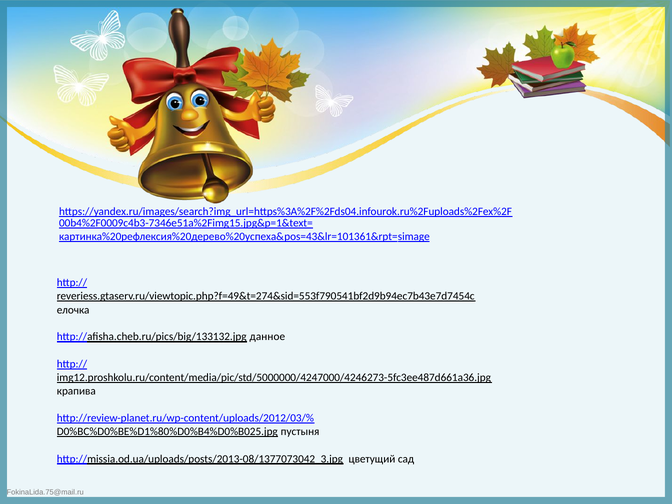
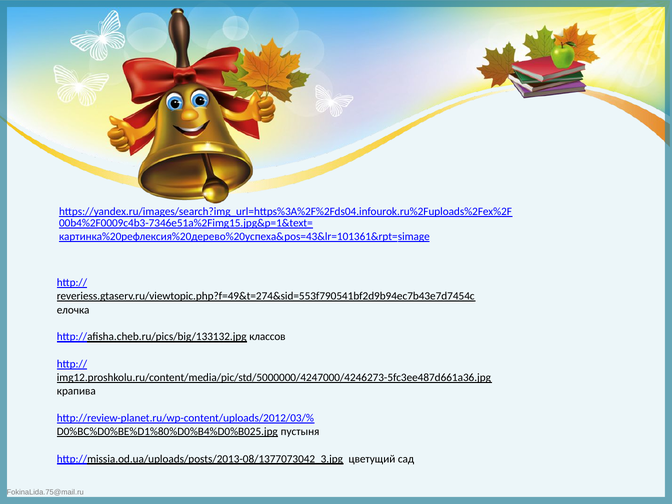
данное: данное -> классов
